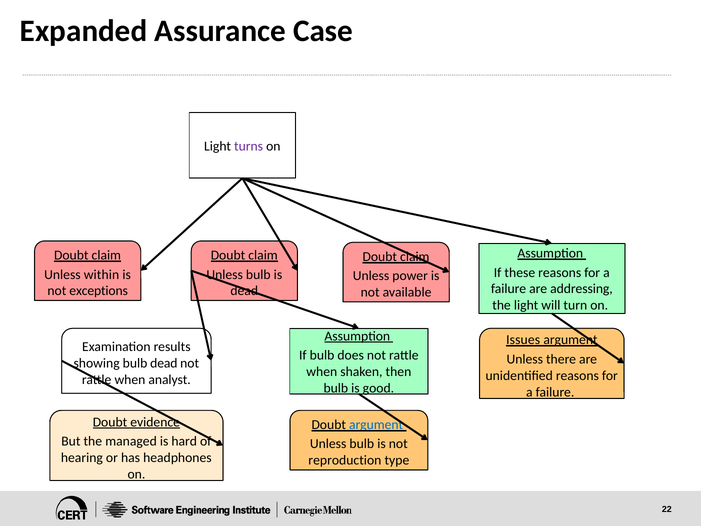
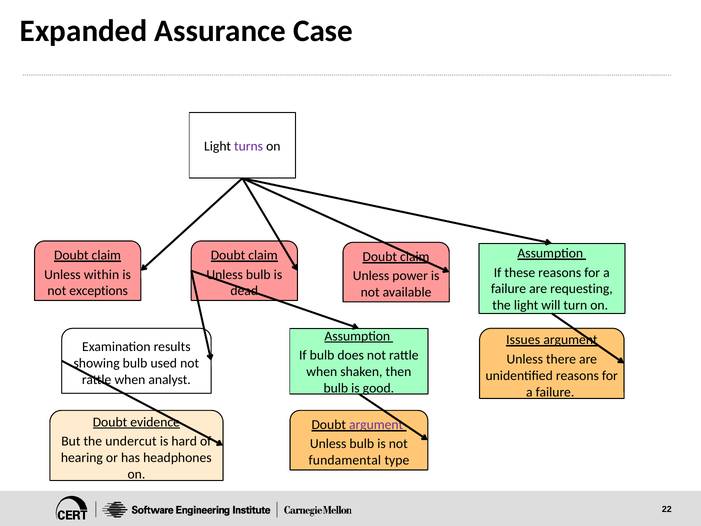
addressing: addressing -> requesting
bulb dead: dead -> used
argument at (376, 424) colour: blue -> purple
managed: managed -> undercut
reproduction: reproduction -> fundamental
